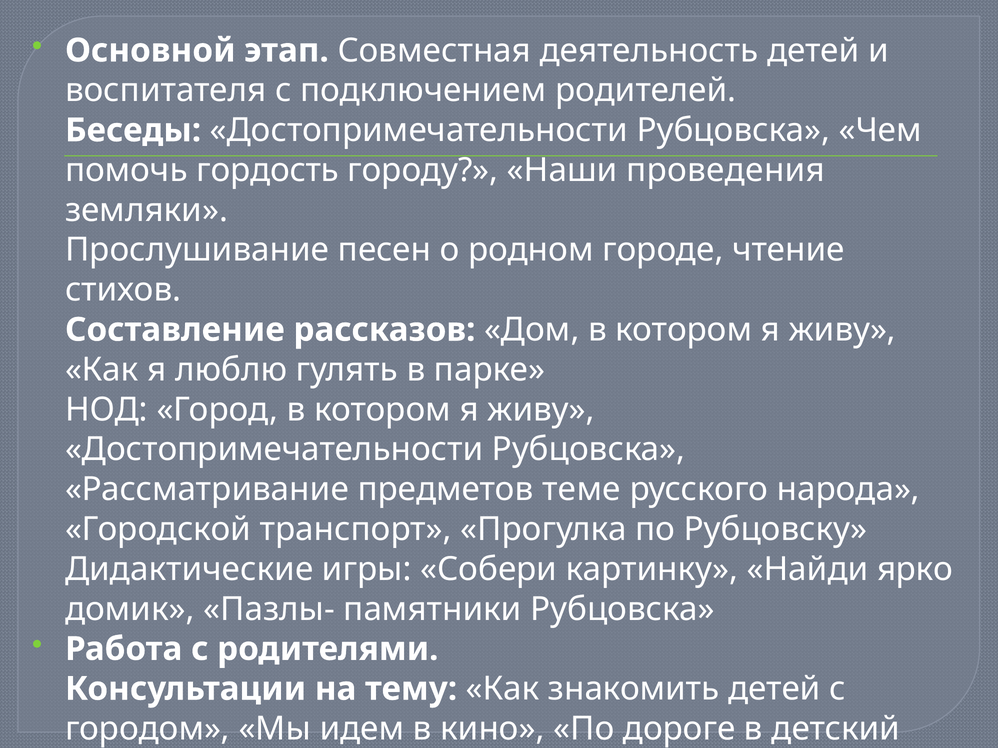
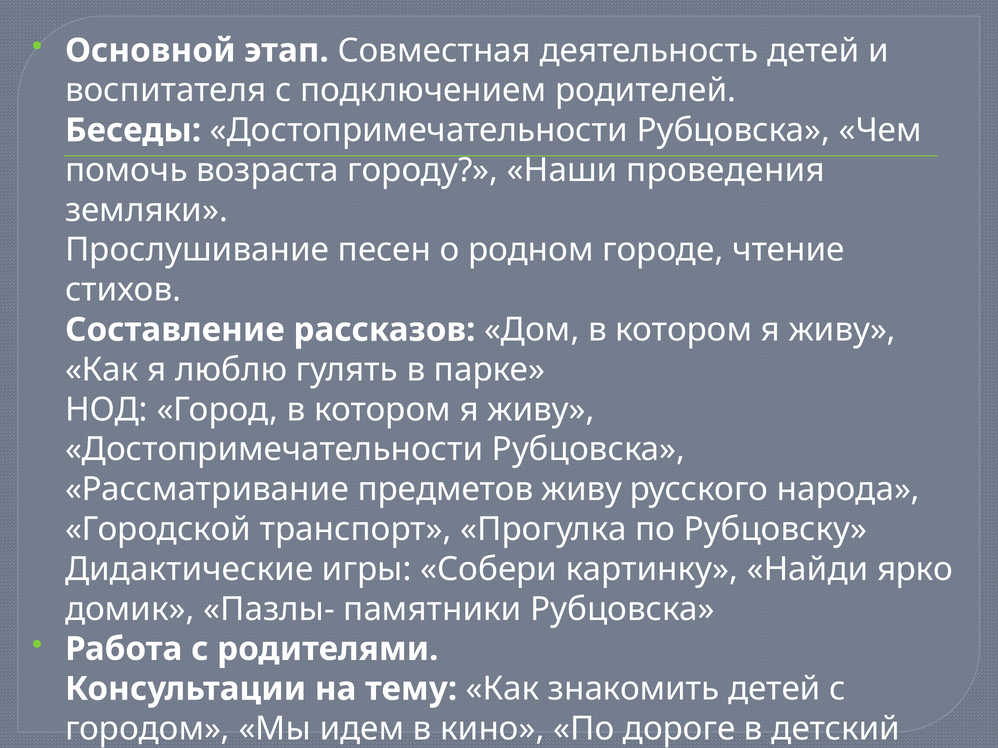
гордость: гордость -> возраста
предметов теме: теме -> живу
